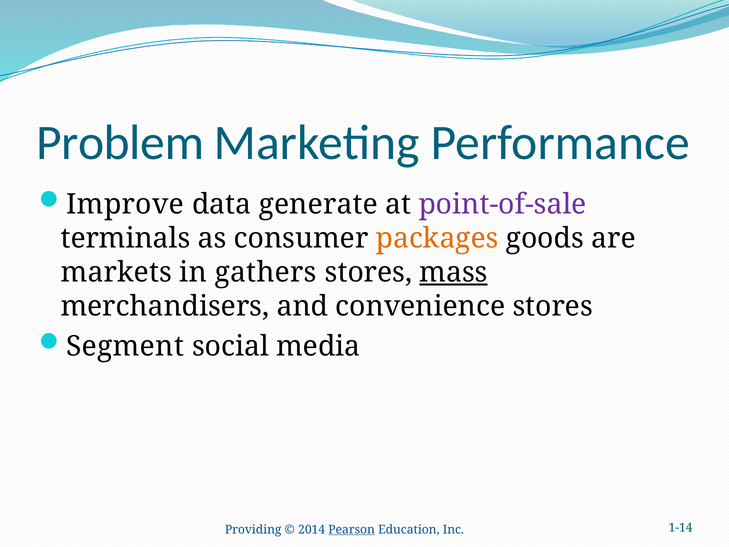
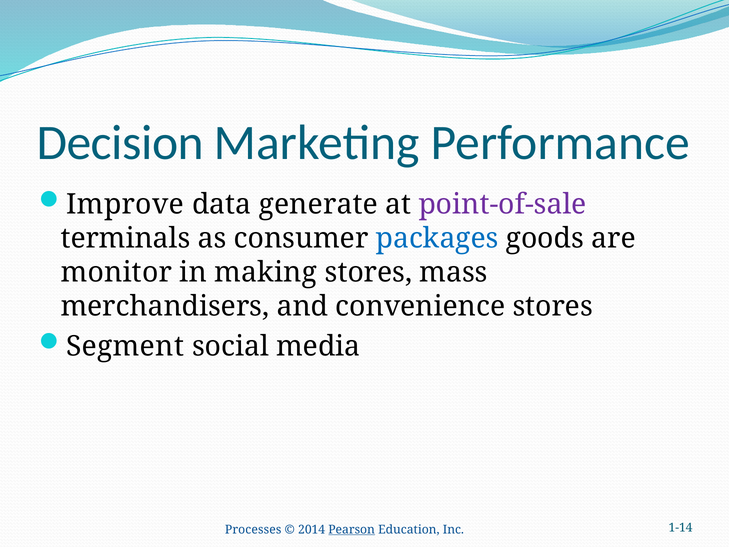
Problem: Problem -> Decision
packages colour: orange -> blue
markets: markets -> monitor
gathers: gathers -> making
mass underline: present -> none
Providing: Providing -> Processes
